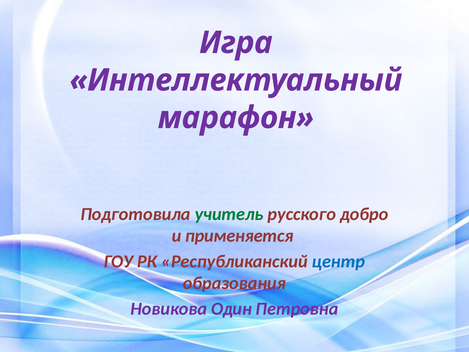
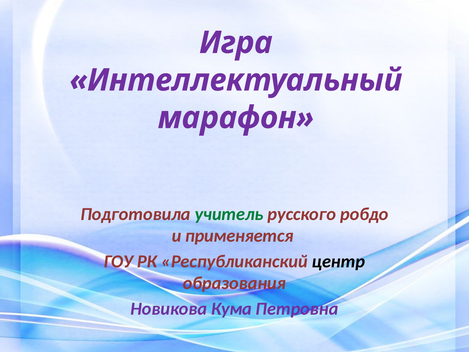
добро: добро -> робдо
центр colour: blue -> black
Один: Один -> Кума
